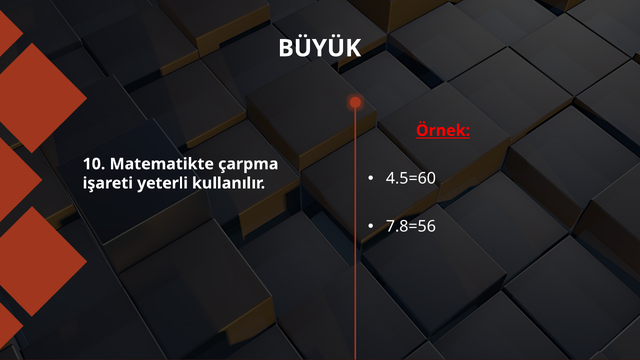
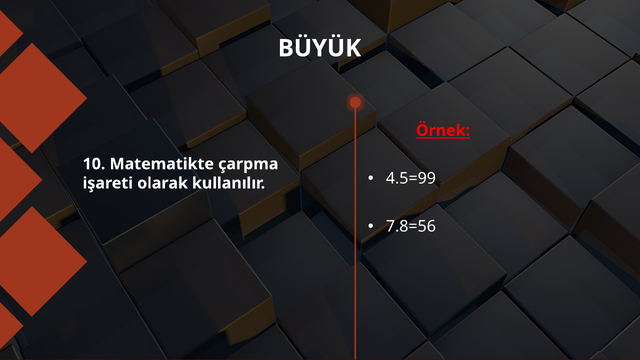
4.5=60: 4.5=60 -> 4.5=99
yeterli: yeterli -> olarak
